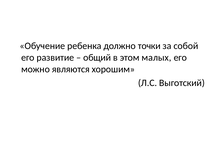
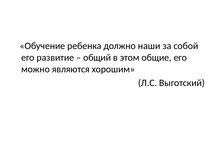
точки: точки -> наши
малых: малых -> общие
